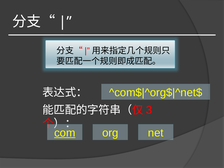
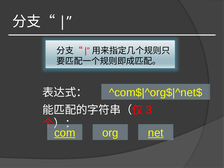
net underline: none -> present
